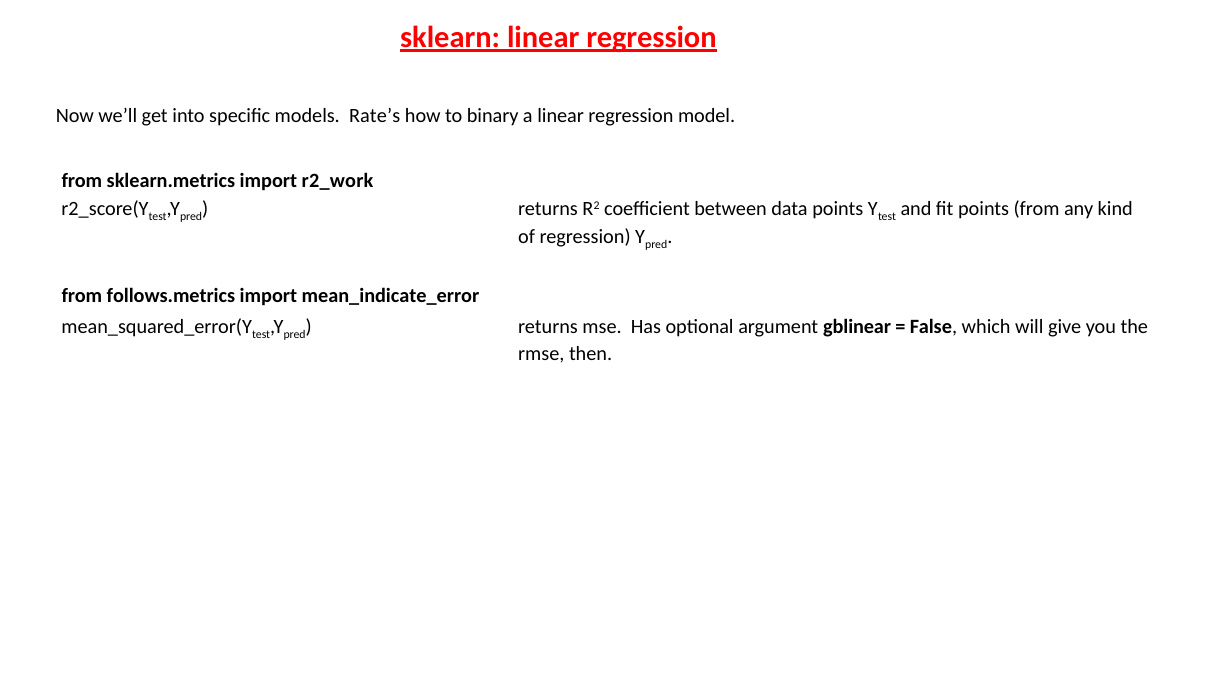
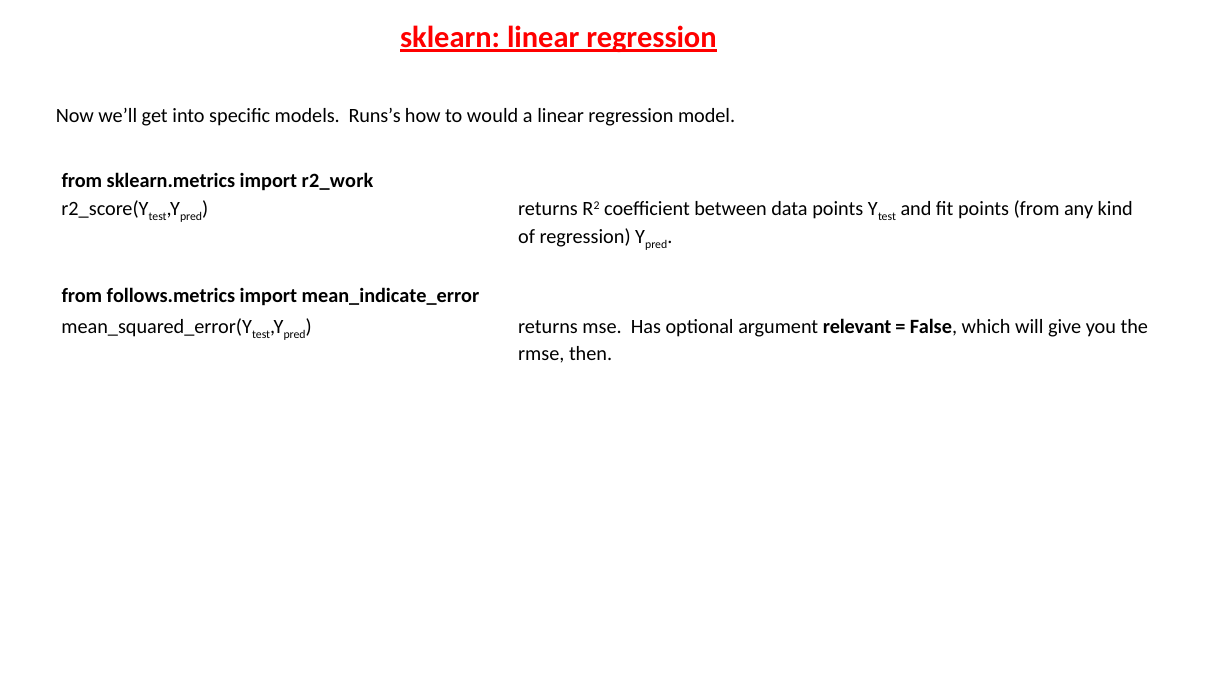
Rate’s: Rate’s -> Runs’s
binary: binary -> would
gblinear: gblinear -> relevant
